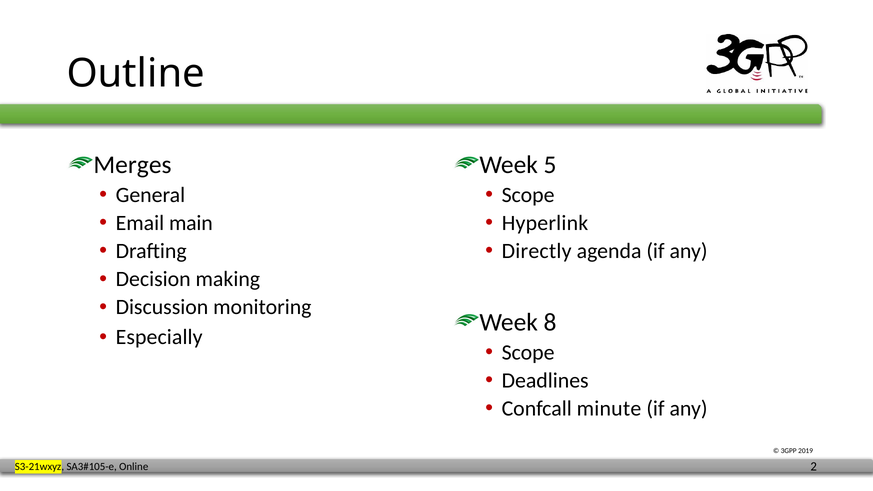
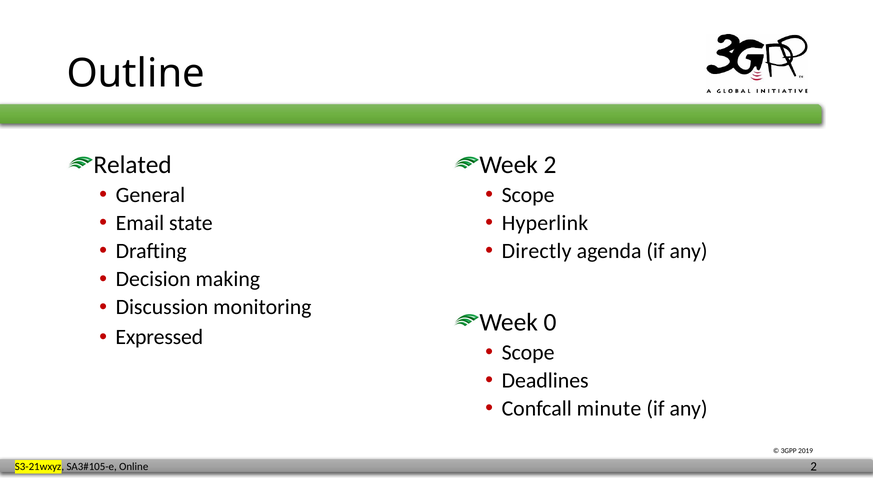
Merges: Merges -> Related
Week 5: 5 -> 2
main: main -> state
8: 8 -> 0
Especially: Especially -> Expressed
